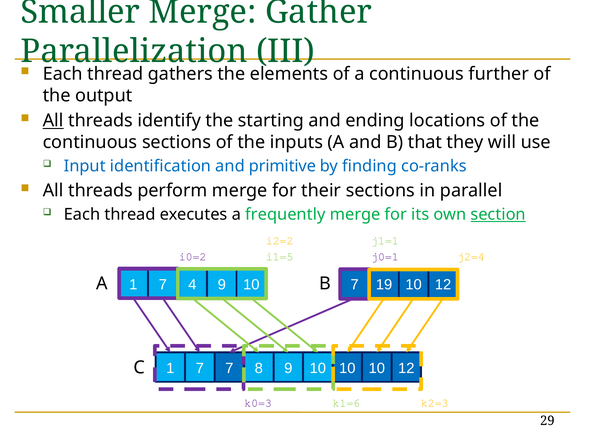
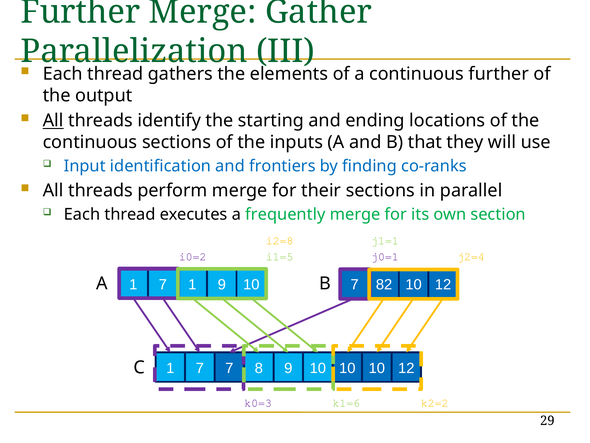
Smaller at (80, 12): Smaller -> Further
primitive: primitive -> frontiers
section underline: present -> none
i2=2: i2=2 -> i2=8
7 4: 4 -> 1
19: 19 -> 82
k2=3: k2=3 -> k2=2
